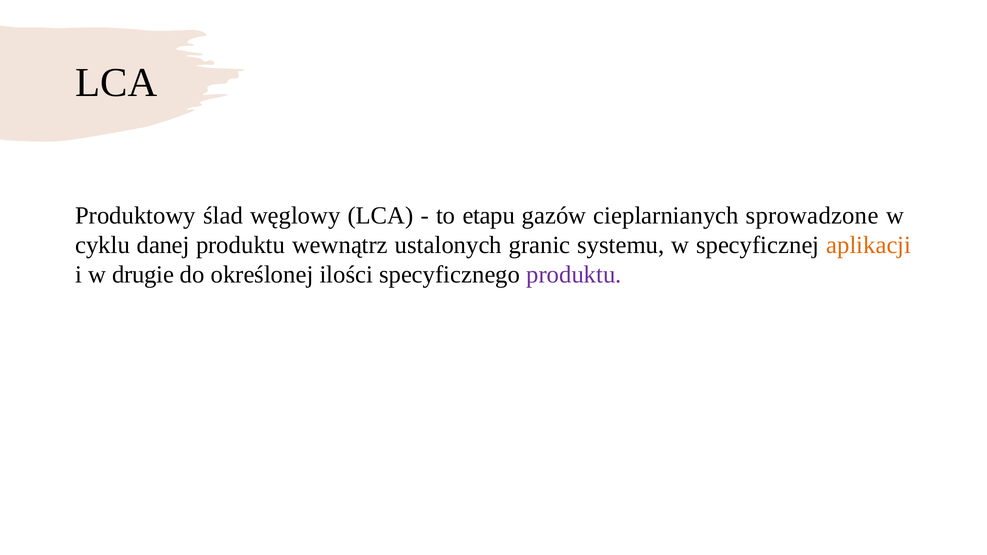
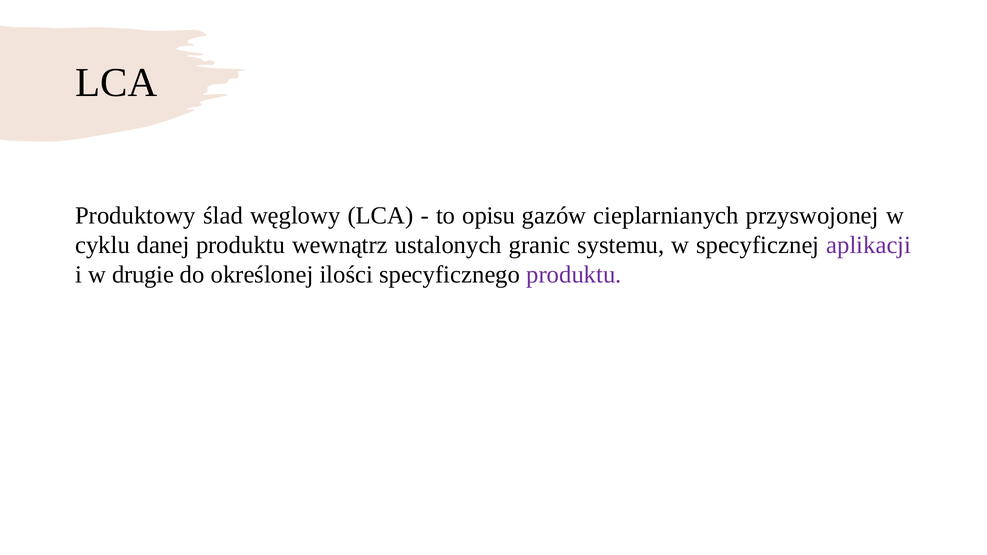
etapu: etapu -> opisu
sprowadzone: sprowadzone -> przyswojonej
aplikacji colour: orange -> purple
